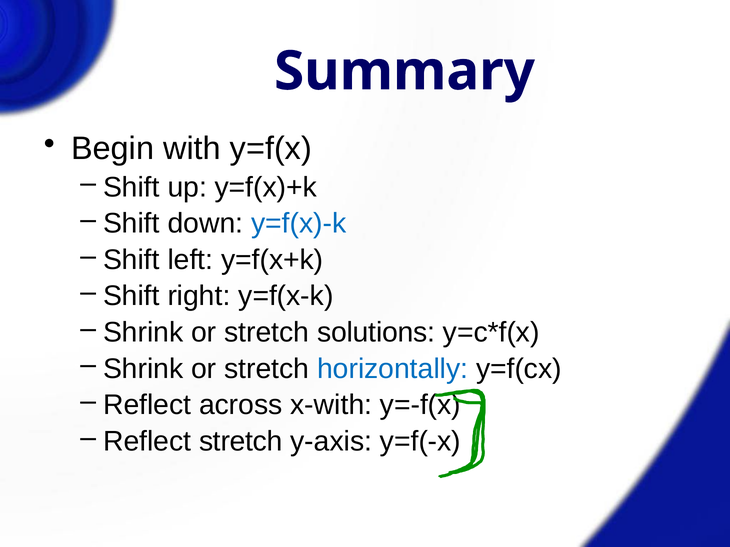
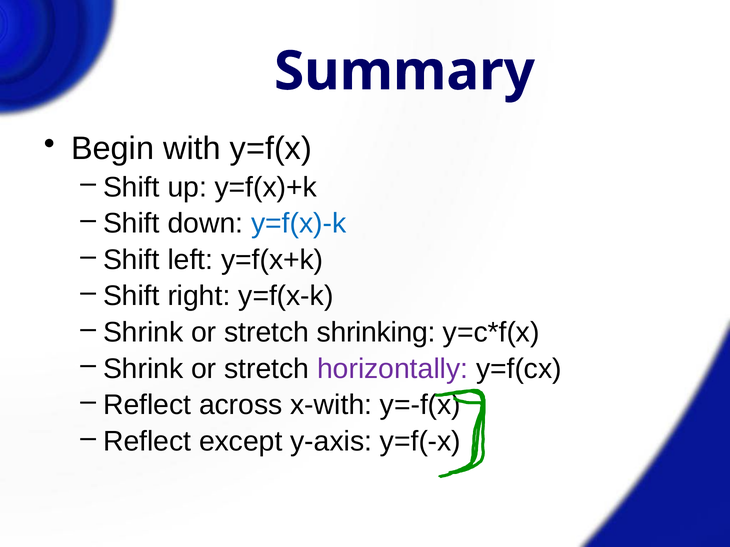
solutions: solutions -> shrinking
horizontally colour: blue -> purple
Reflect stretch: stretch -> except
